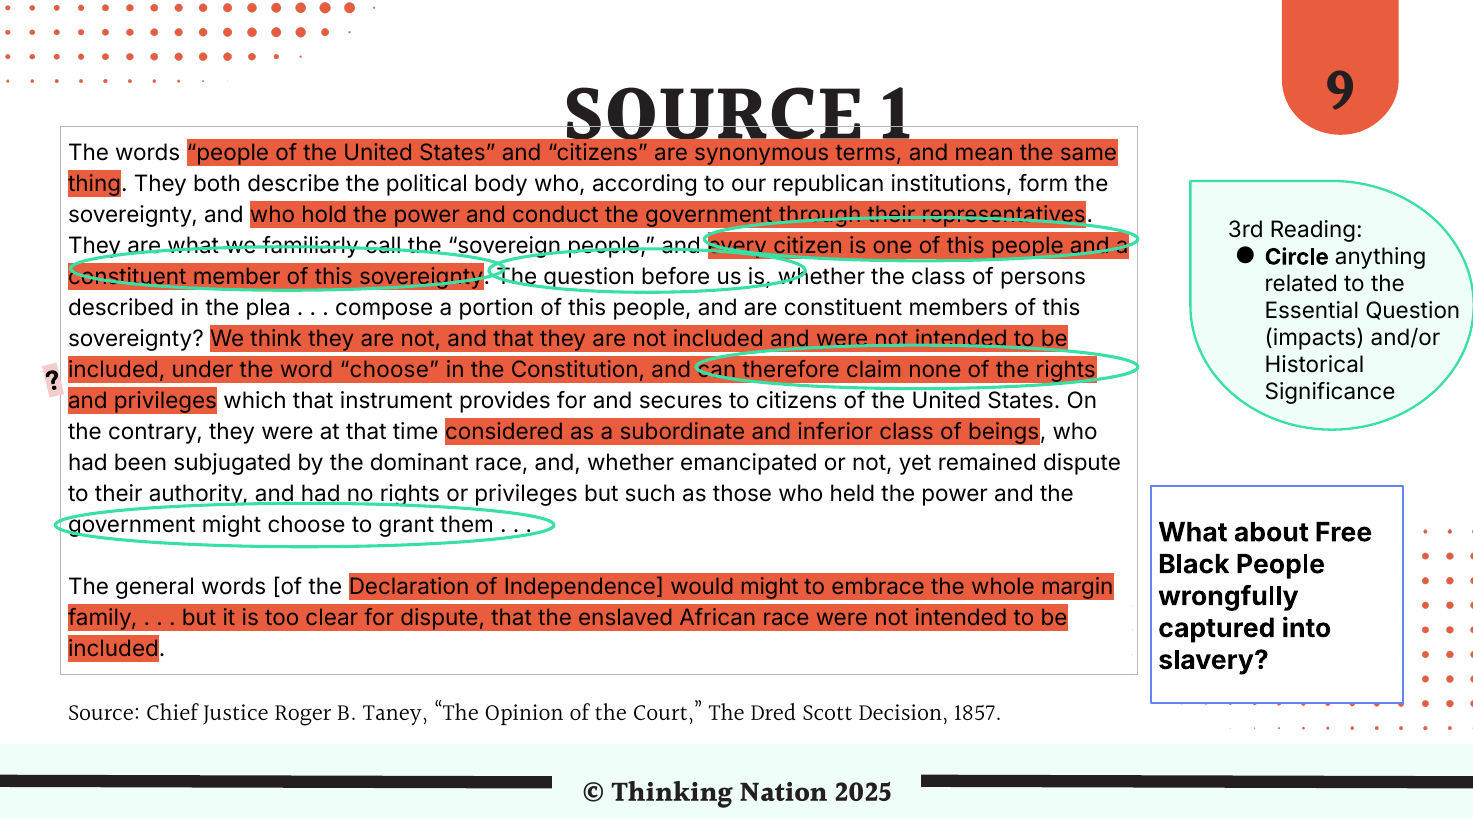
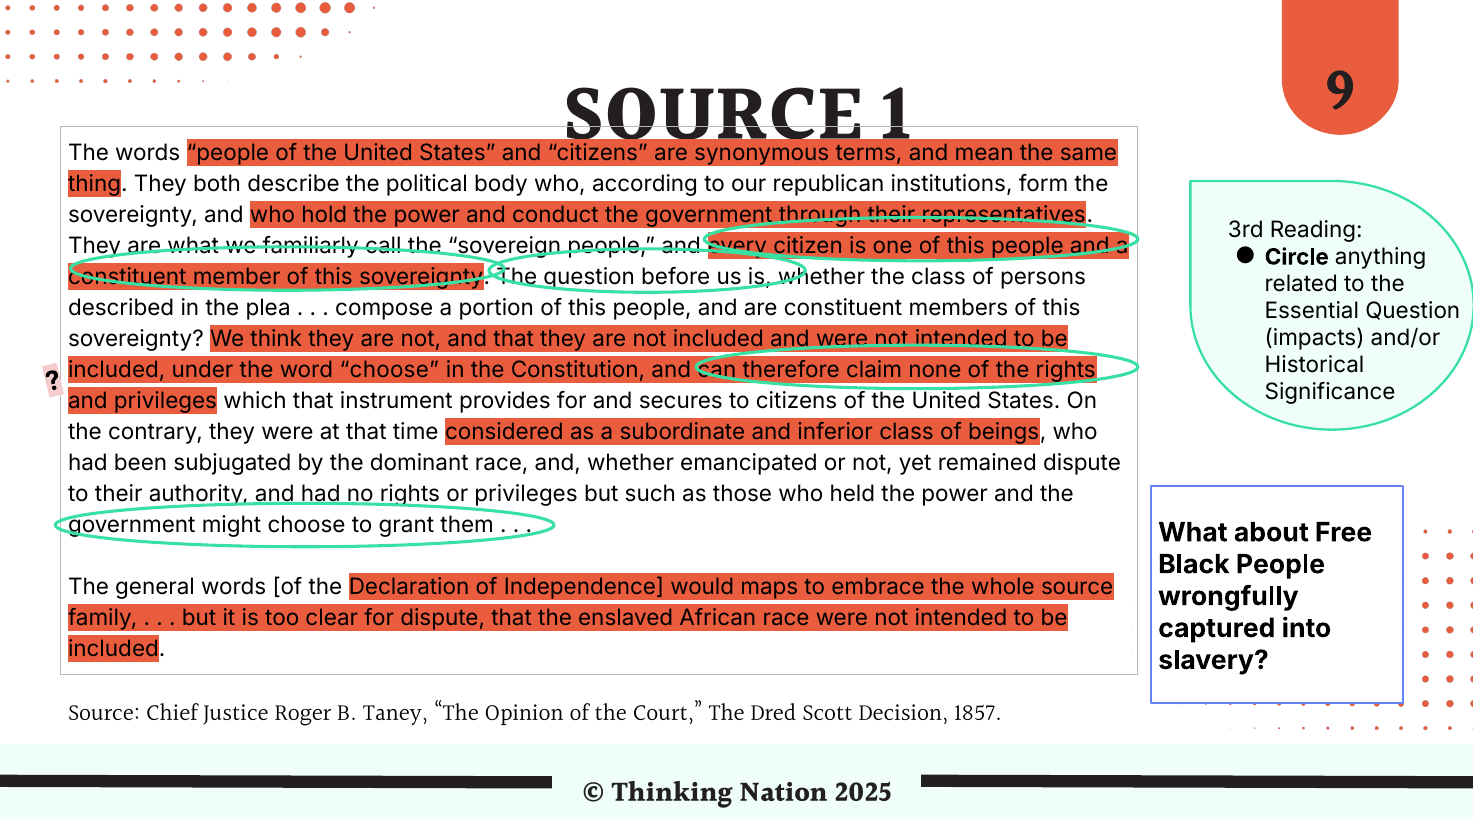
would might: might -> maps
whole margin: margin -> source
